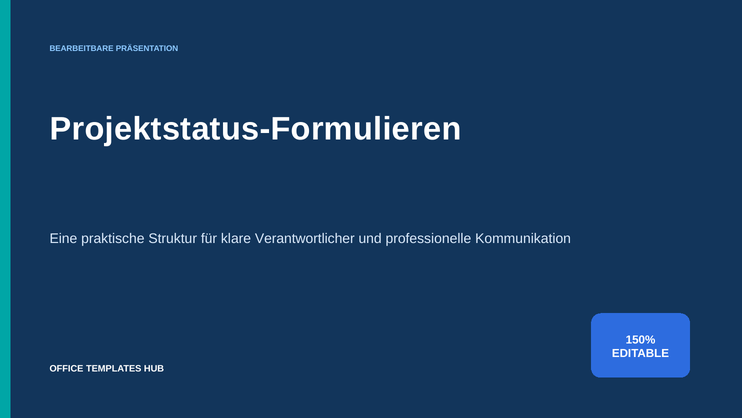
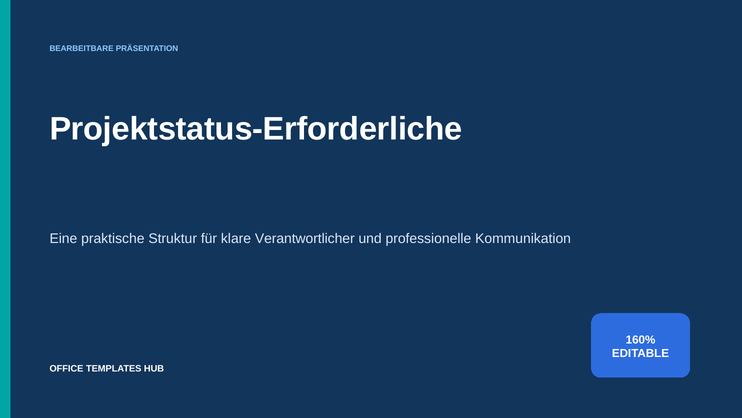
Projektstatus-Formulieren: Projektstatus-Formulieren -> Projektstatus-Erforderliche
150%: 150% -> 160%
